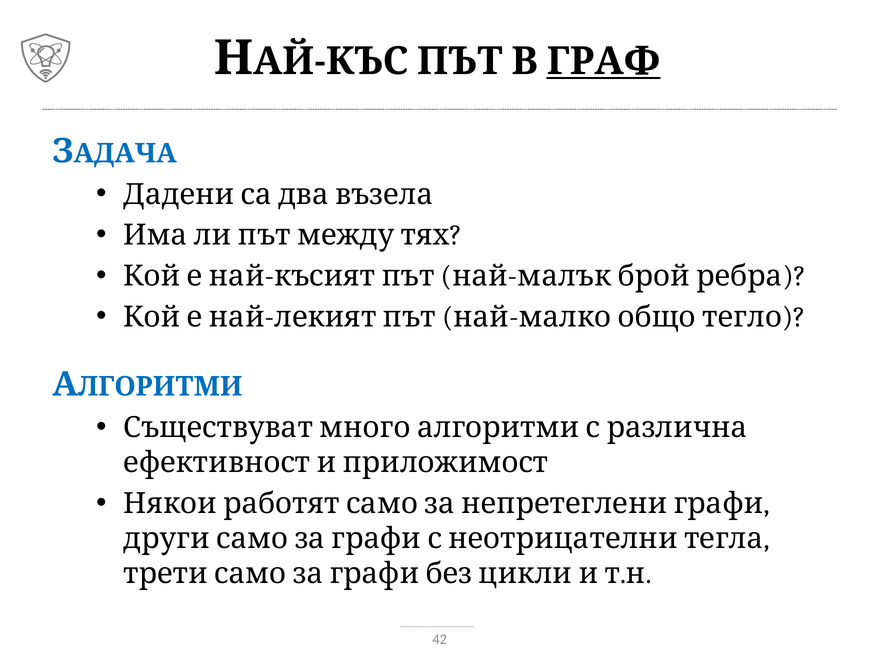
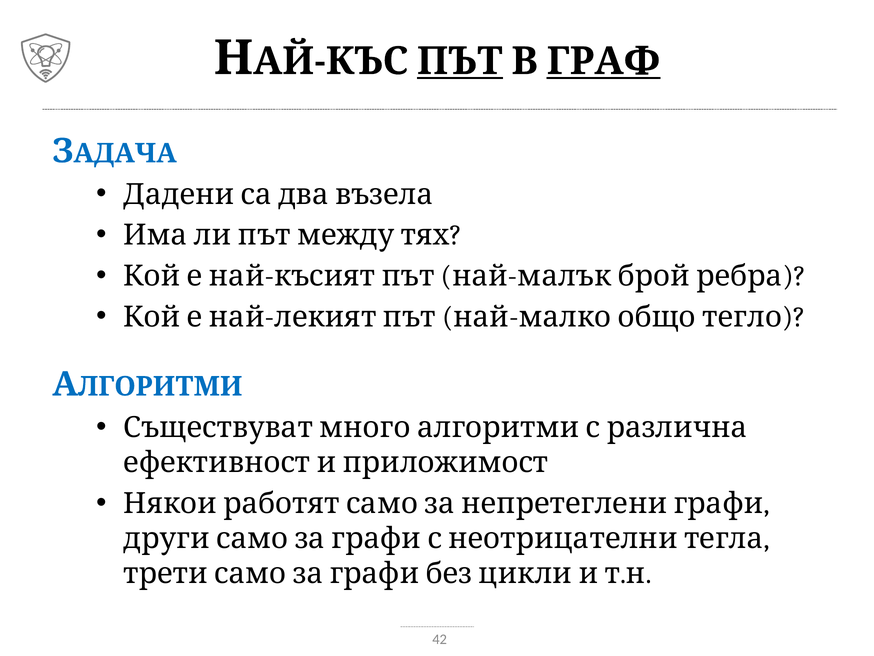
ПЪТ underline: none -> present
